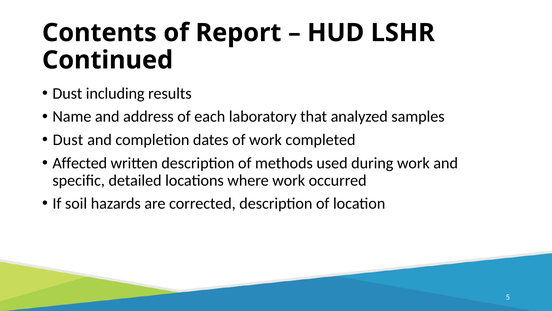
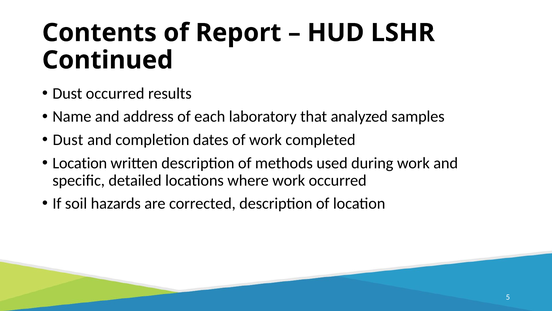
Dust including: including -> occurred
Affected at (80, 163): Affected -> Location
